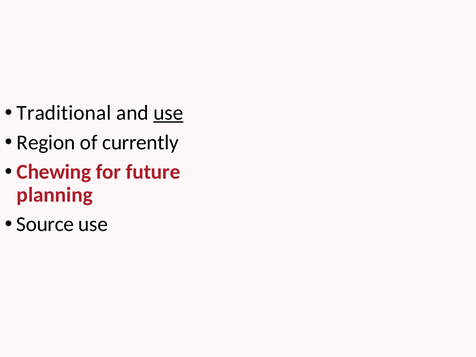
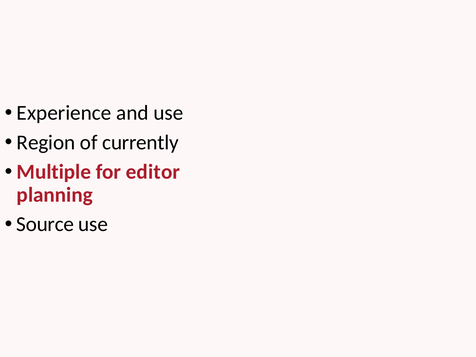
Traditional: Traditional -> Experience
use at (168, 113) underline: present -> none
Chewing: Chewing -> Multiple
future: future -> editor
